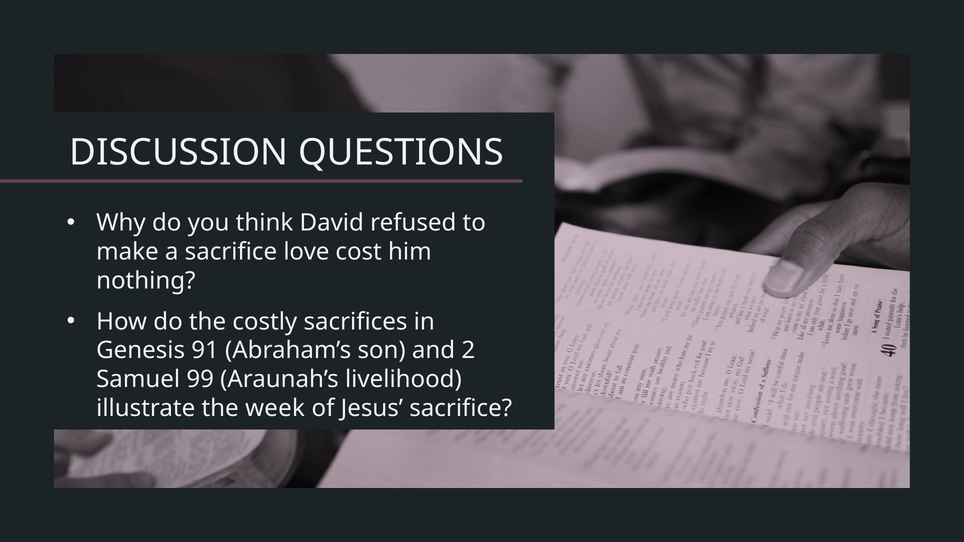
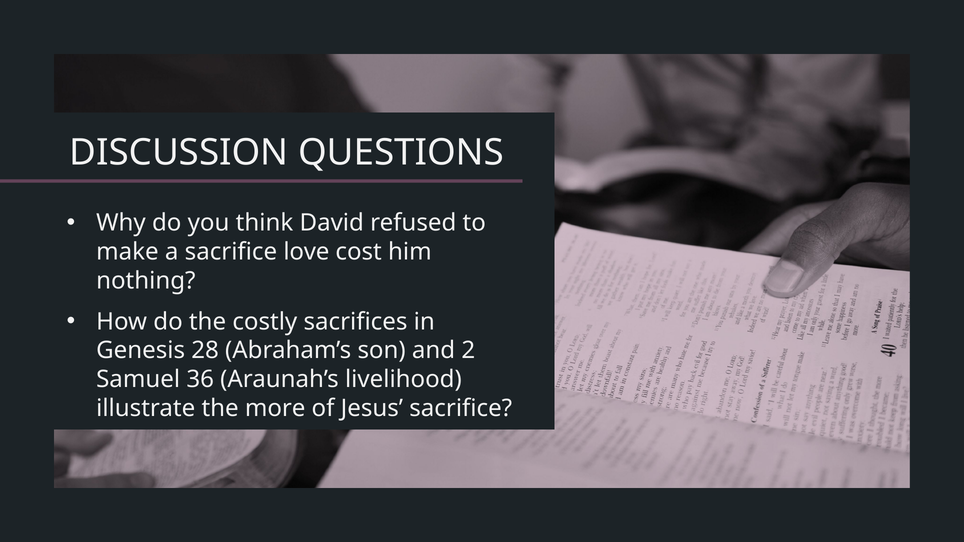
91: 91 -> 28
99: 99 -> 36
week: week -> more
